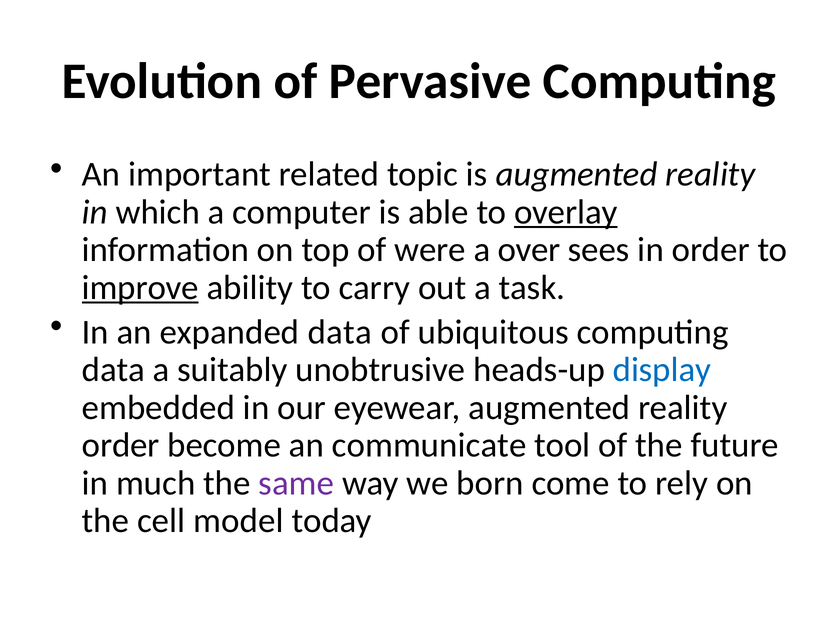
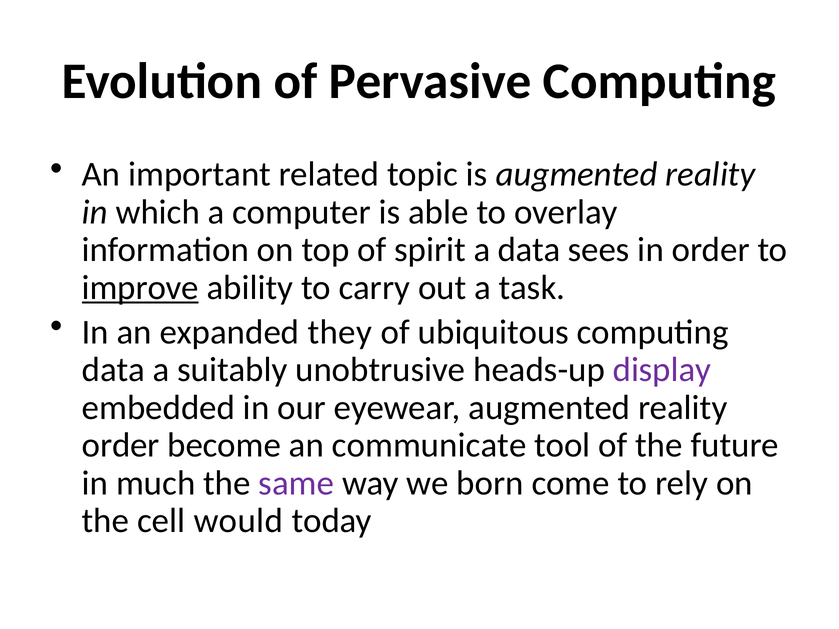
overlay underline: present -> none
were: were -> spirit
a over: over -> data
expanded data: data -> they
display colour: blue -> purple
model: model -> would
